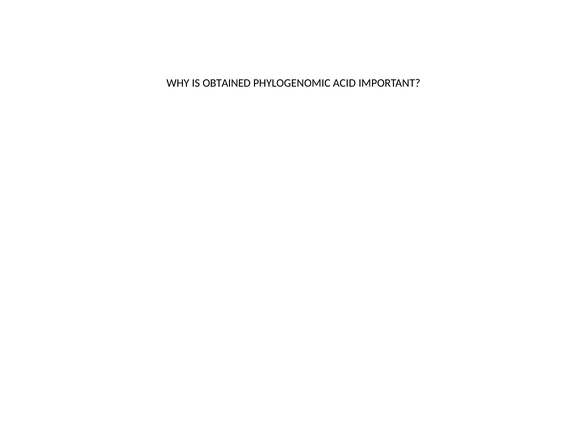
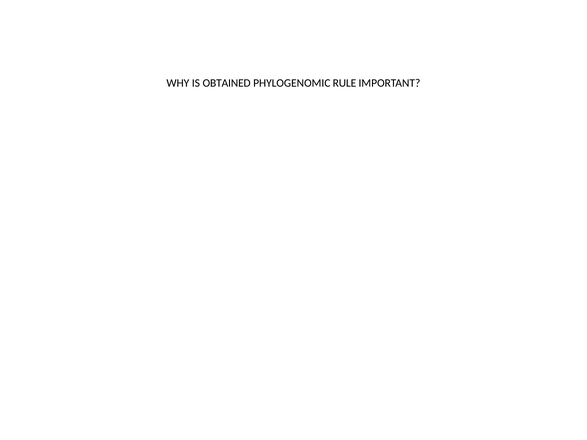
ACID: ACID -> RULE
